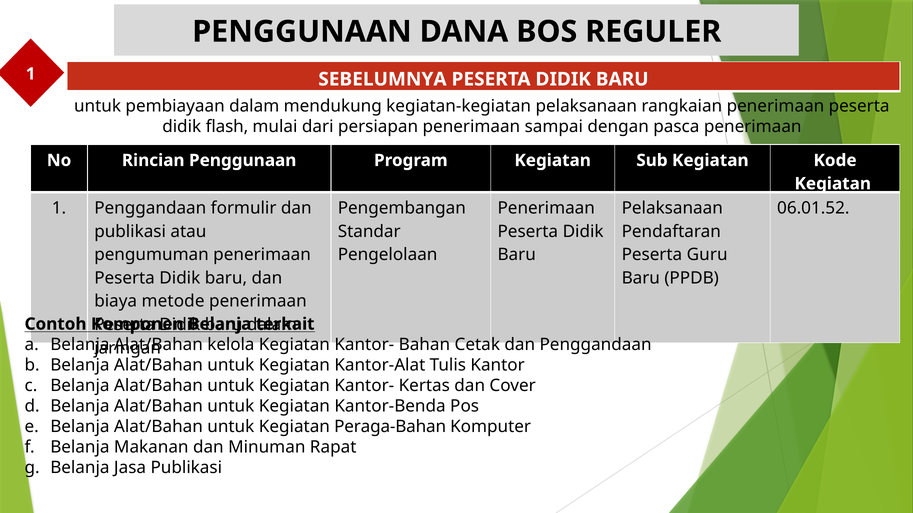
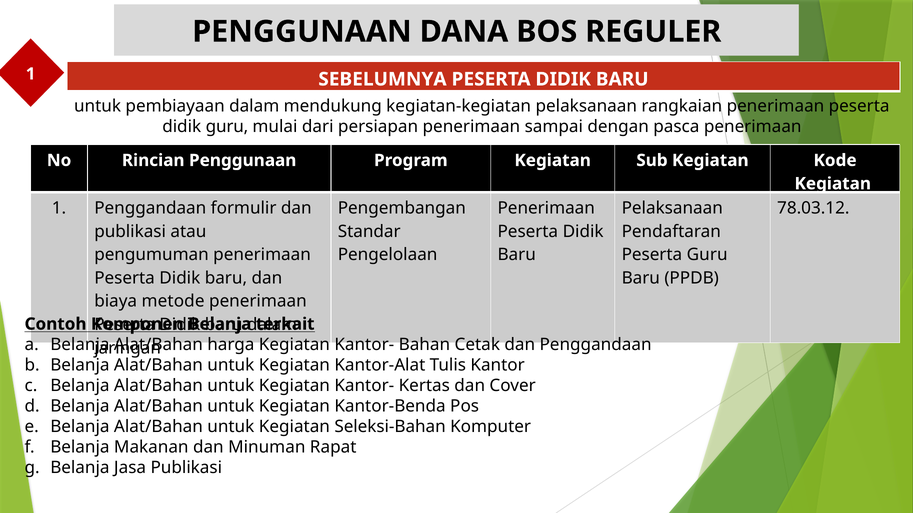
didik flash: flash -> guru
06.01.52: 06.01.52 -> 78.03.12
kelola: kelola -> harga
Peraga-Bahan: Peraga-Bahan -> Seleksi-Bahan
